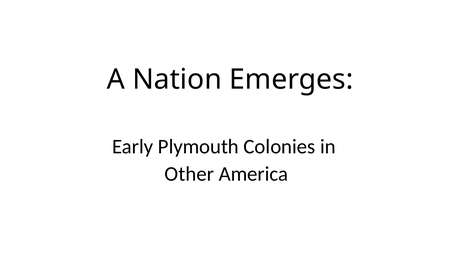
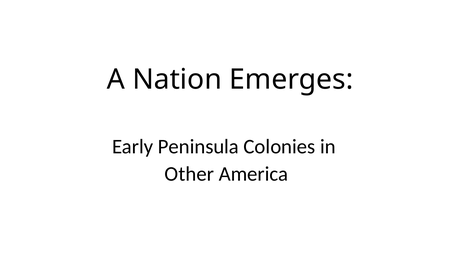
Plymouth: Plymouth -> Peninsula
